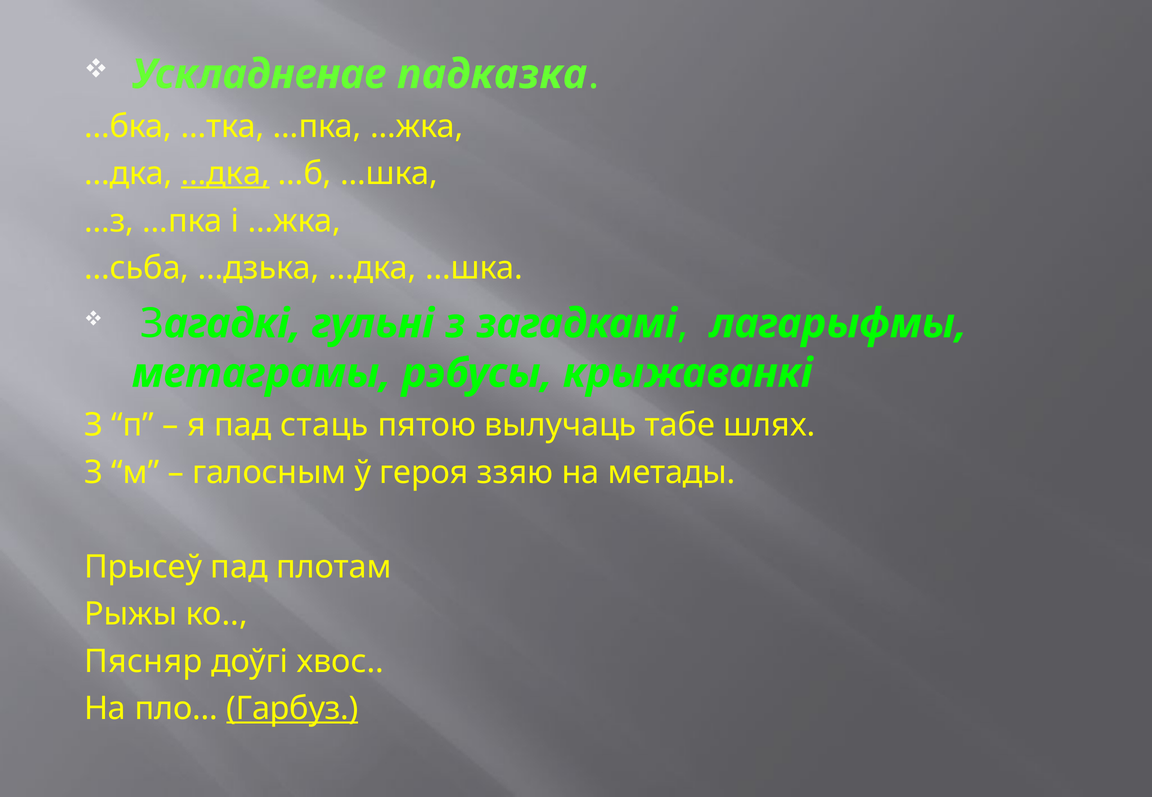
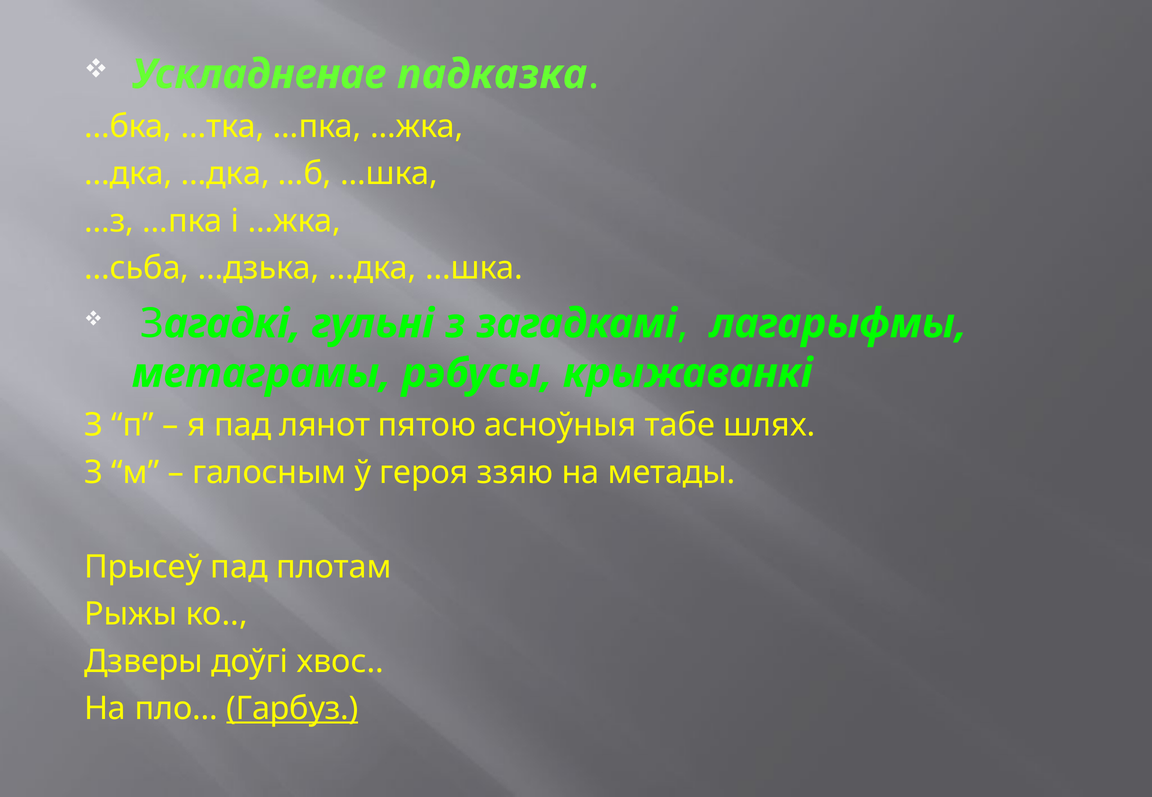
…дка at (225, 174) underline: present -> none
стаць: стаць -> лянот
вылучаць: вылучаць -> асноўныя
Пясняр: Пясняр -> Дзверы
